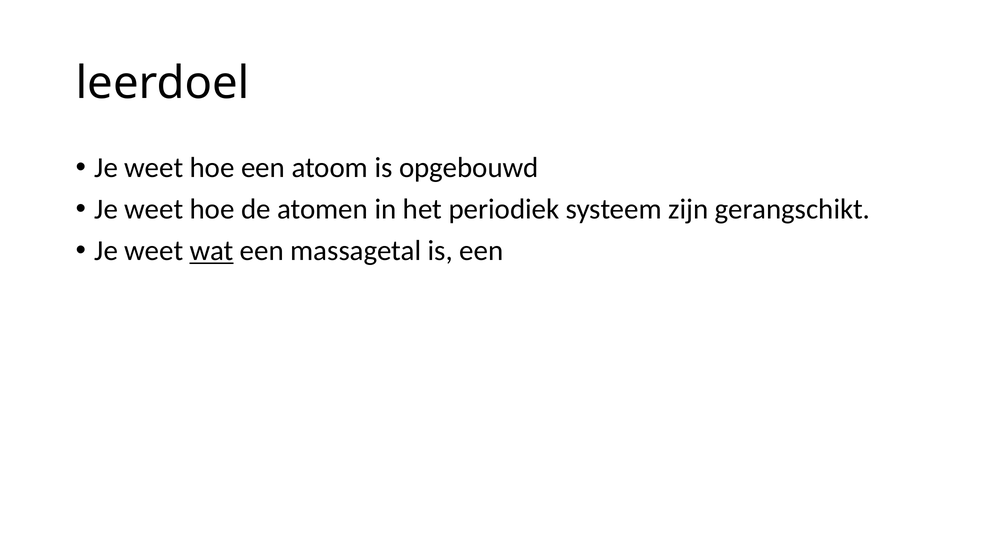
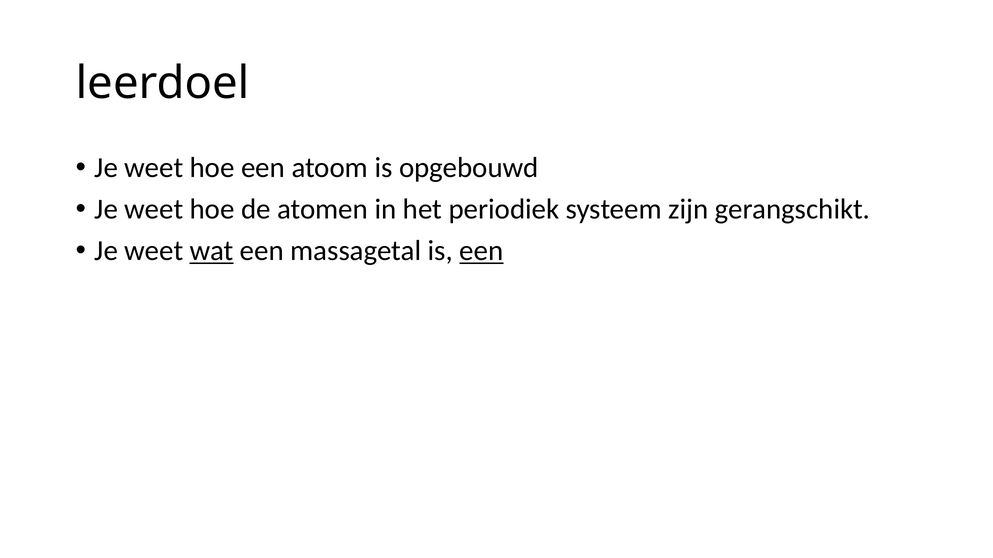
een at (481, 251) underline: none -> present
